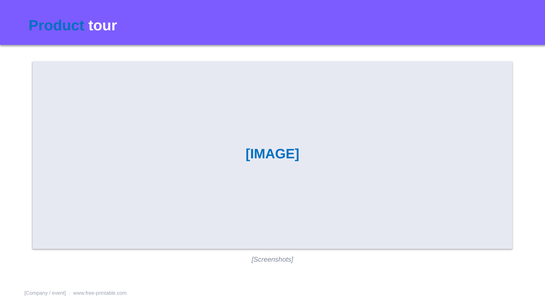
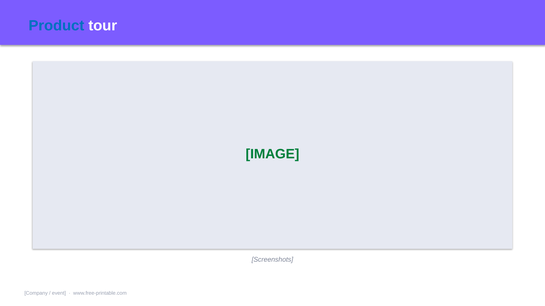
IMAGE colour: blue -> green
